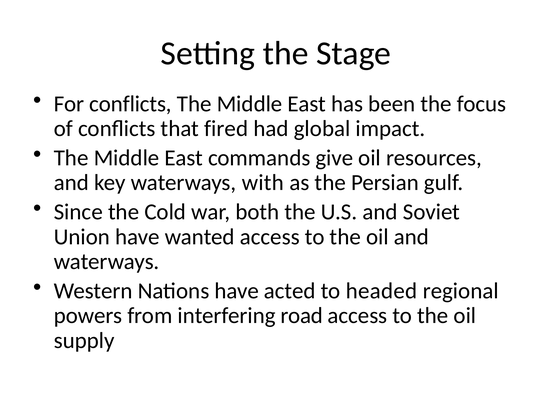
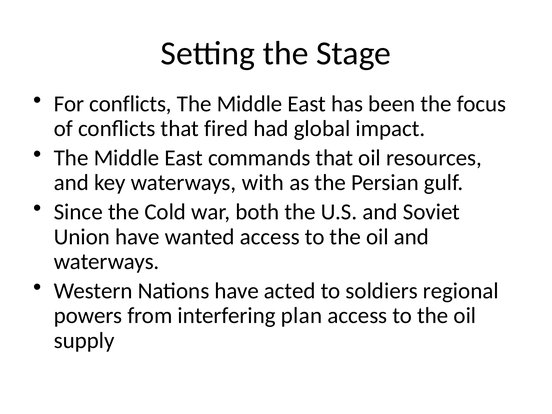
commands give: give -> that
headed: headed -> soldiers
road: road -> plan
